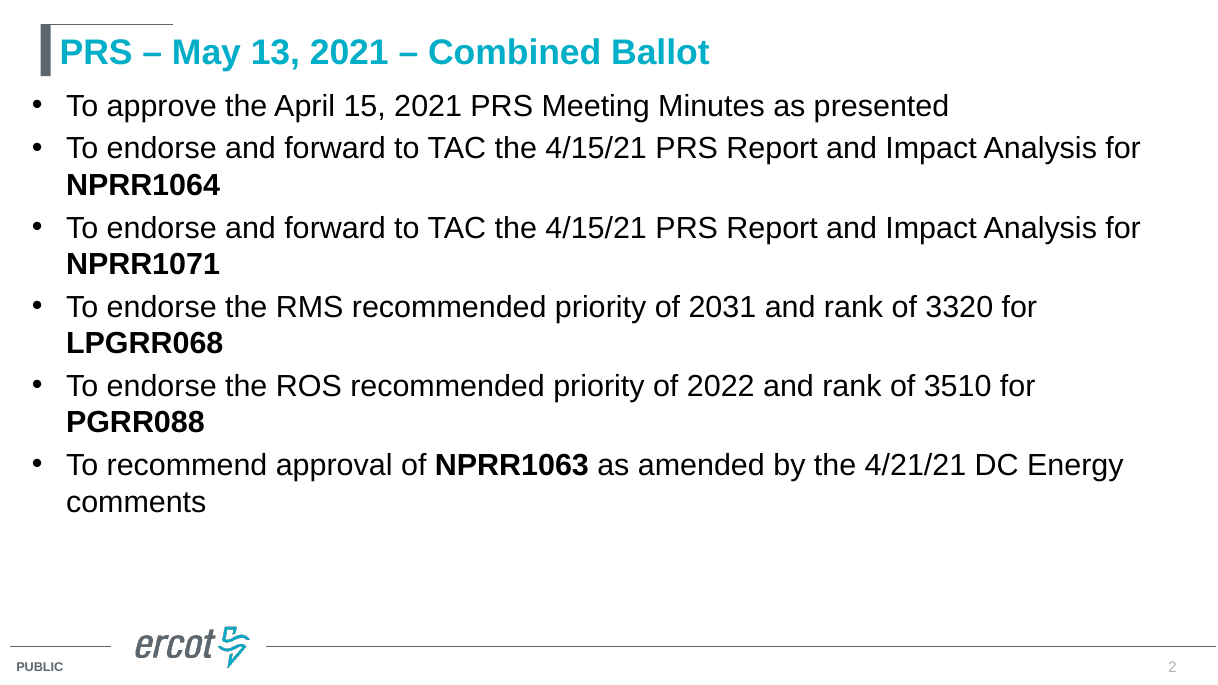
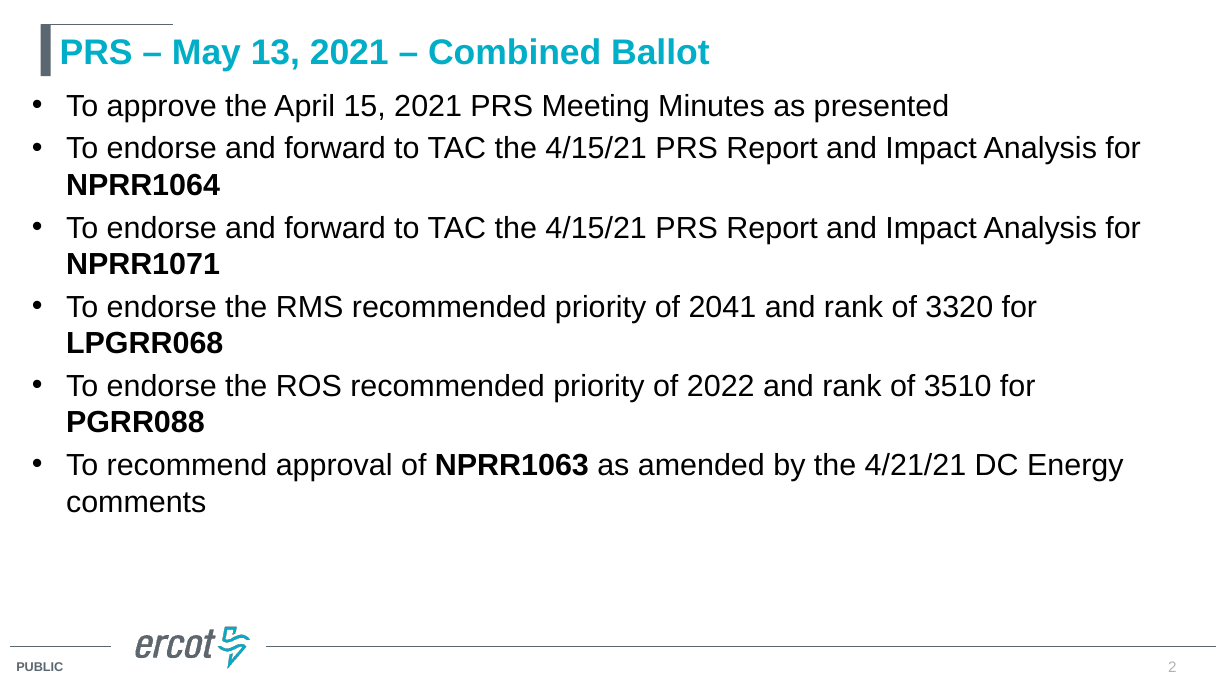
2031: 2031 -> 2041
